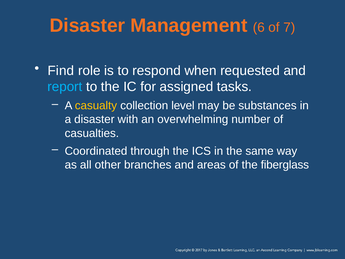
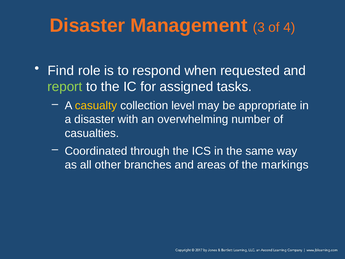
6: 6 -> 3
7: 7 -> 4
report colour: light blue -> light green
substances: substances -> appropriate
fiberglass: fiberglass -> markings
